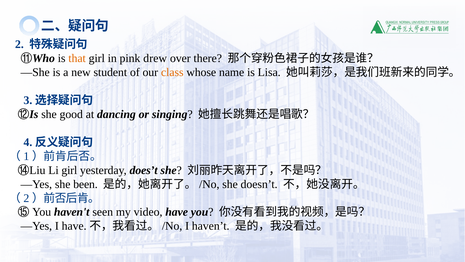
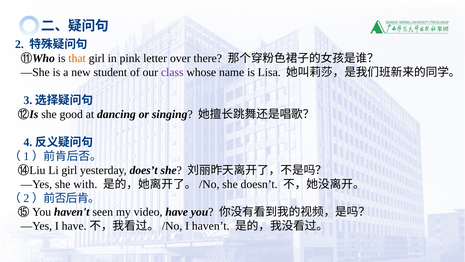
drew: drew -> letter
class colour: orange -> purple
been: been -> with
